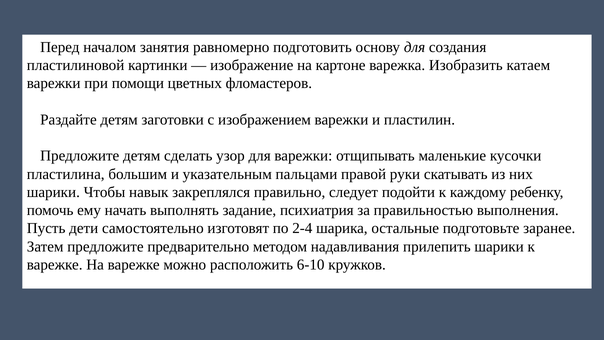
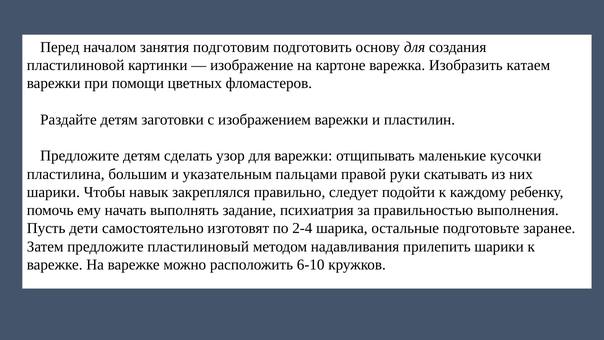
равномерно: равномерно -> подготовим
предварительно: предварительно -> пластилиновый
